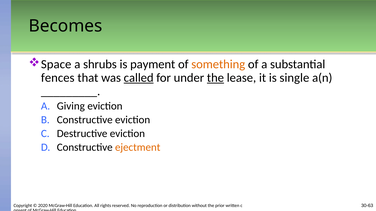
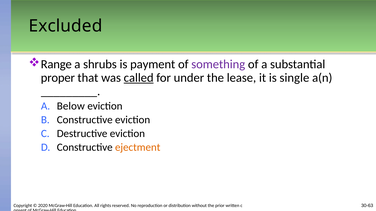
Becomes: Becomes -> Excluded
Space: Space -> Range
something colour: orange -> purple
fences: fences -> proper
the at (215, 78) underline: present -> none
Giving: Giving -> Below
